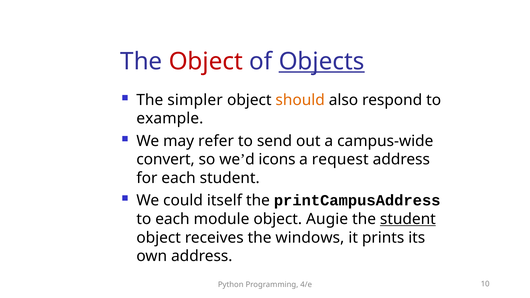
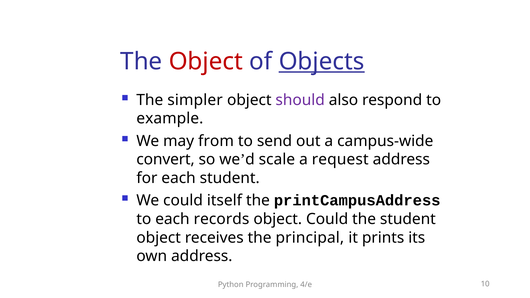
should colour: orange -> purple
refer: refer -> from
icons: icons -> scale
module: module -> records
object Augie: Augie -> Could
student at (408, 219) underline: present -> none
windows: windows -> principal
